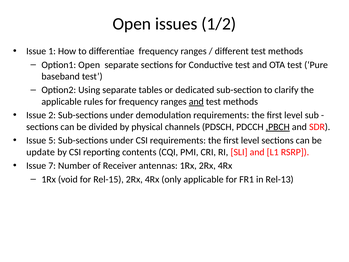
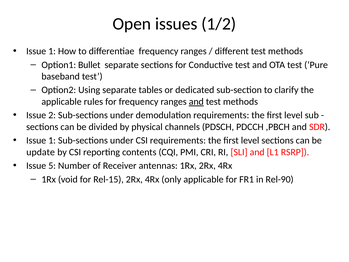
Option1 Open: Open -> Bullet
,PBCH underline: present -> none
5 at (52, 140): 5 -> 1
7: 7 -> 5
Rel-13: Rel-13 -> Rel-90
